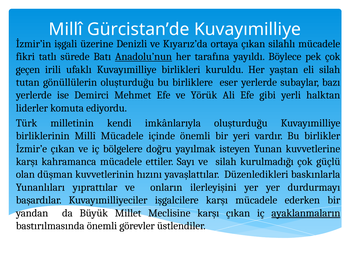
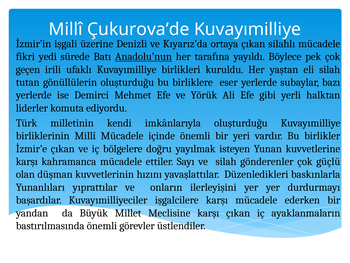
Gürcistan’de: Gürcistan’de -> Çukurova’de
tatlı: tatlı -> yedi
kurulmadığı: kurulmadığı -> gönderenler
ayaklanmaların underline: present -> none
